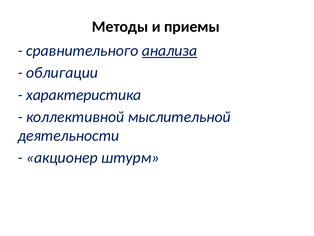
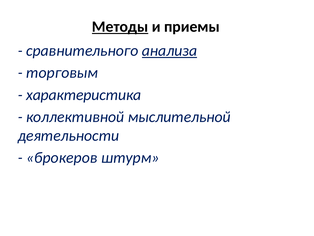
Методы underline: none -> present
облигации: облигации -> торговым
акционер: акционер -> брокеров
